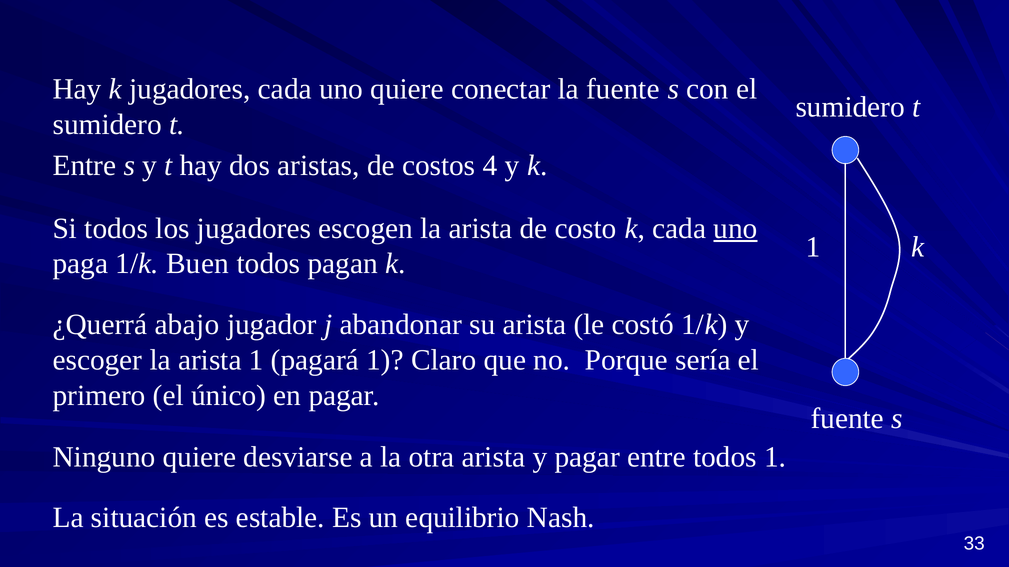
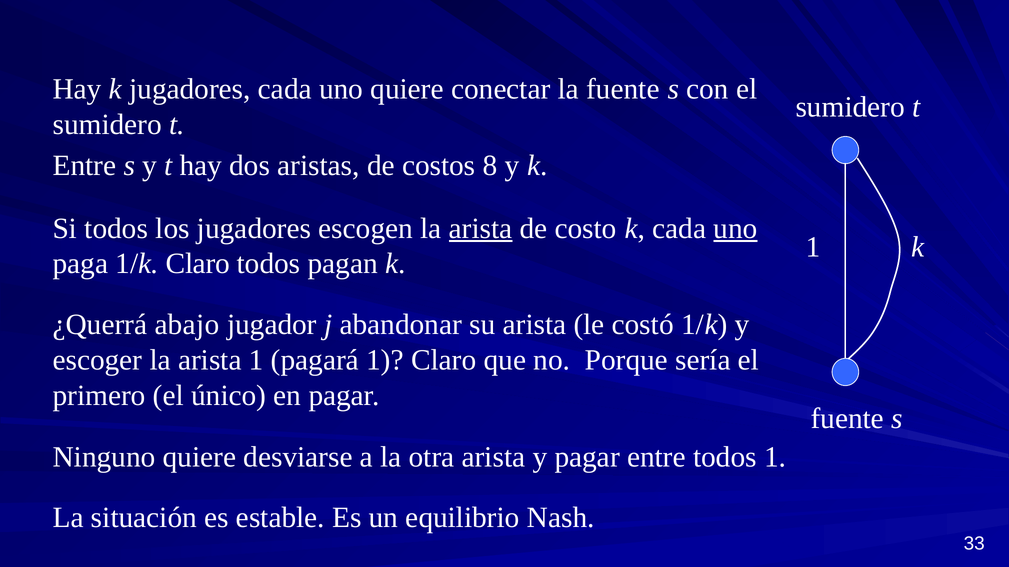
4: 4 -> 8
arista at (481, 229) underline: none -> present
1/k Buen: Buen -> Claro
